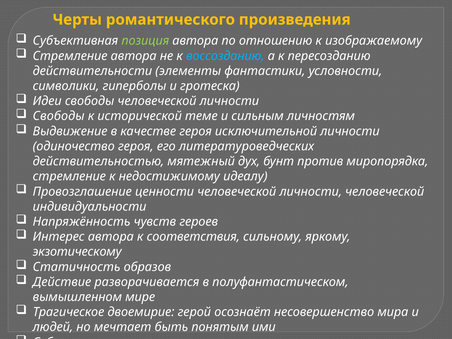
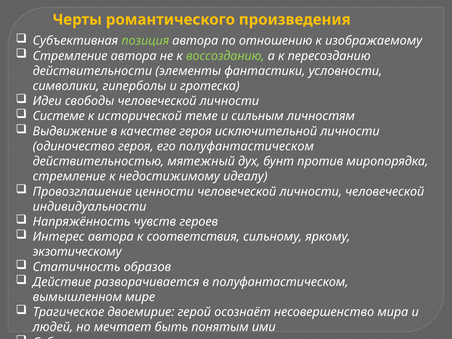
воссозданию colour: light blue -> light green
Свободы at (59, 116): Свободы -> Системе
его литературоведческих: литературоведческих -> полуфантастическом
